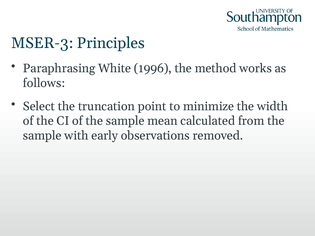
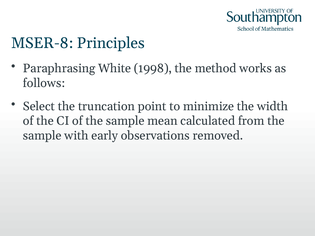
MSER-3: MSER-3 -> MSER-8
1996: 1996 -> 1998
